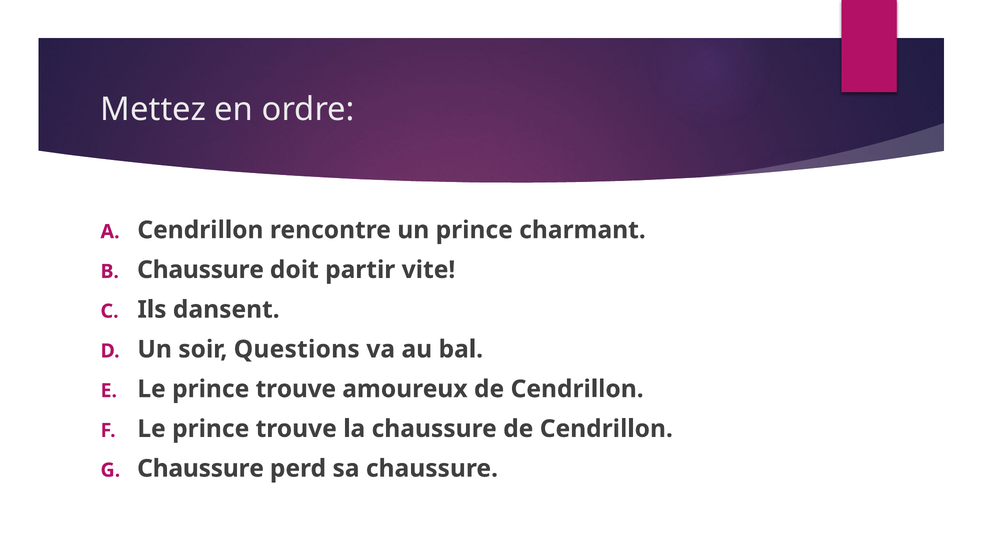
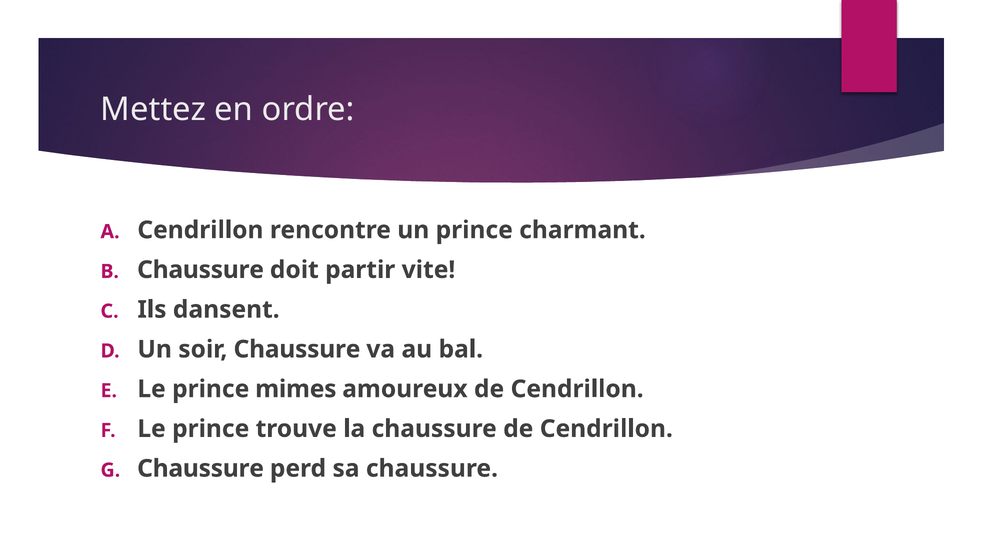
soir Questions: Questions -> Chaussure
trouve at (296, 389): trouve -> mimes
